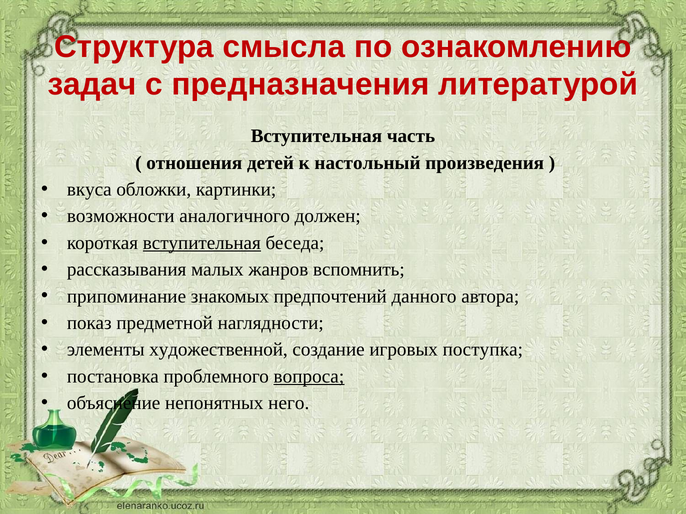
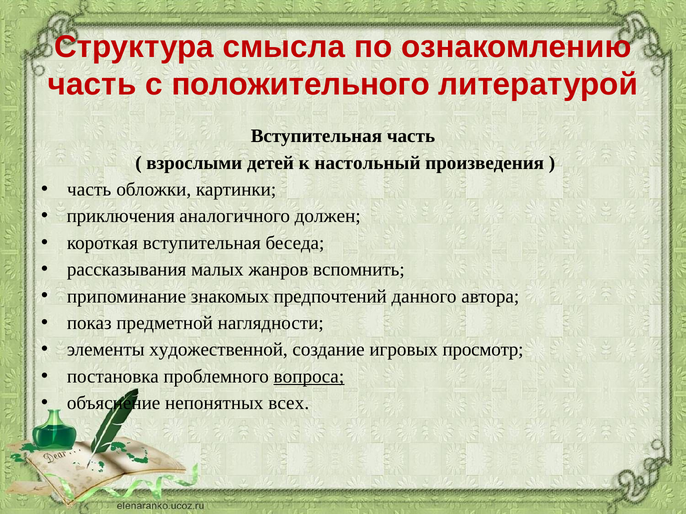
задач at (92, 85): задач -> часть
предназначения: предназначения -> положительного
отношения: отношения -> взрослыми
вкуса at (89, 190): вкуса -> часть
возможности: возможности -> приключения
вступительная at (202, 243) underline: present -> none
поступка: поступка -> просмотр
него: него -> всех
